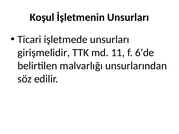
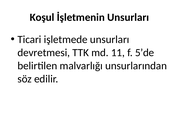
girişmelidir: girişmelidir -> devretmesi
6’de: 6’de -> 5’de
